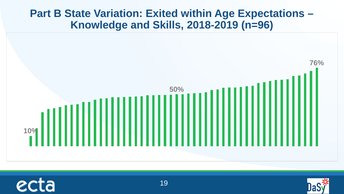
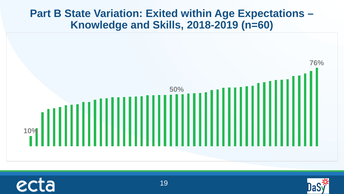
n=96: n=96 -> n=60
